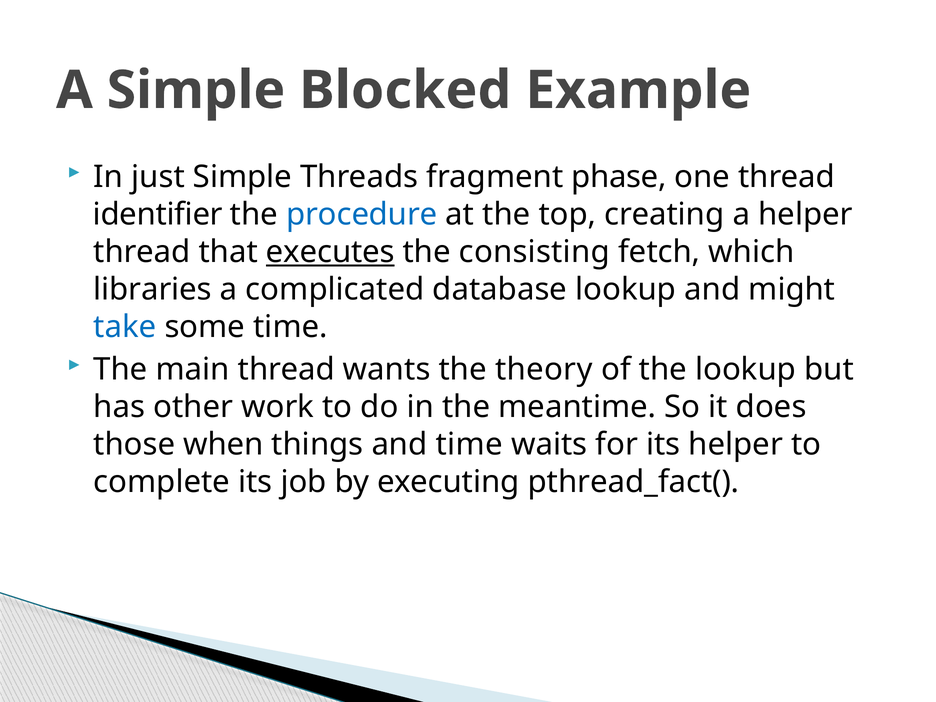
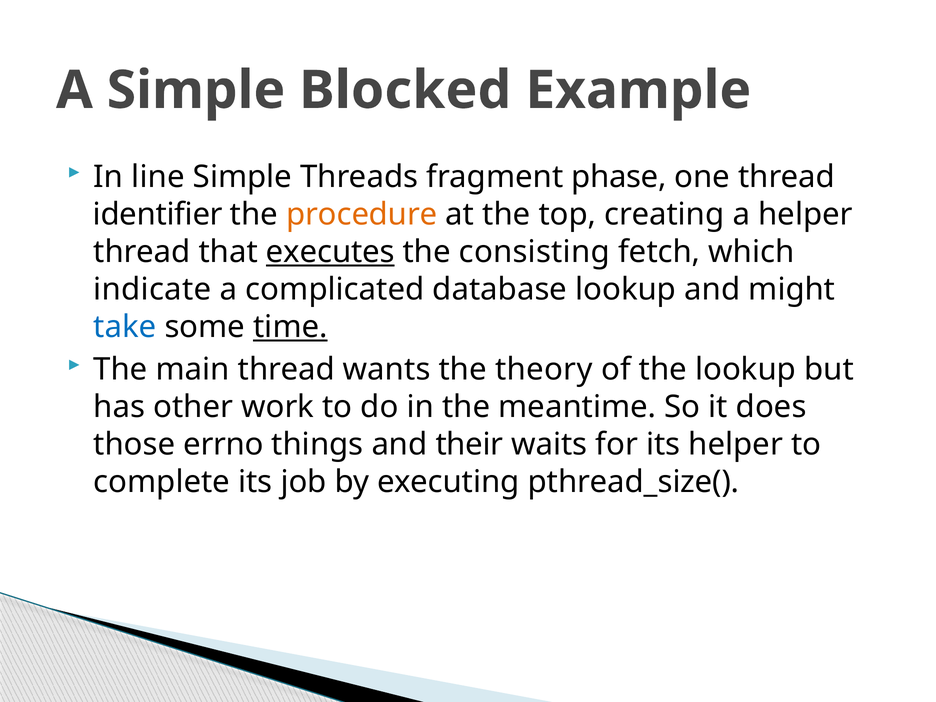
just: just -> line
procedure colour: blue -> orange
libraries: libraries -> indicate
time at (290, 327) underline: none -> present
when: when -> errno
and time: time -> their
pthread_fact(: pthread_fact( -> pthread_size(
